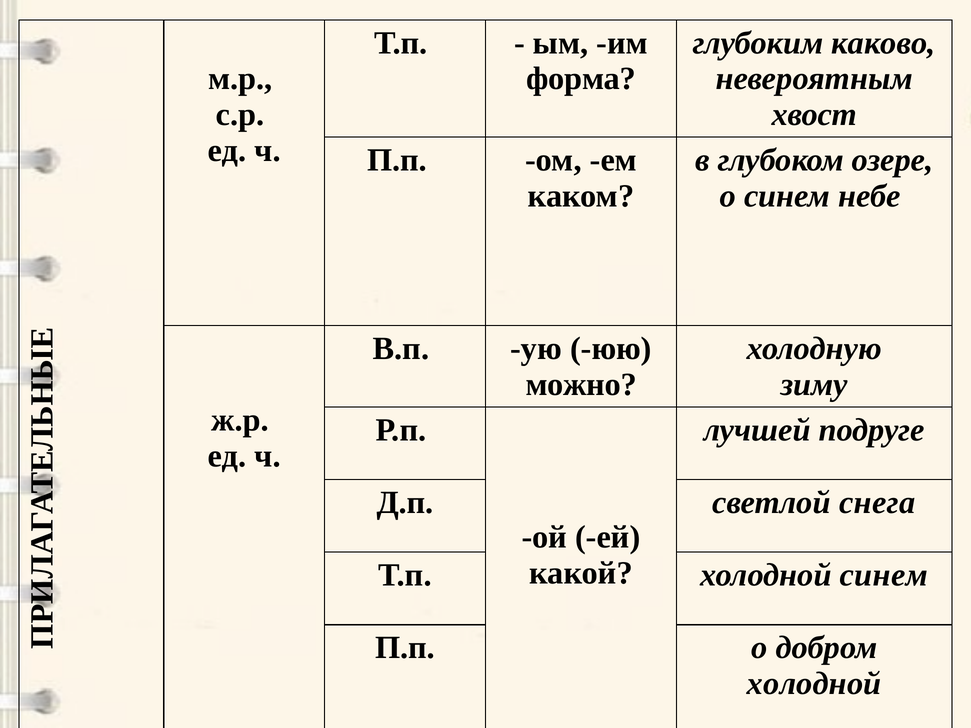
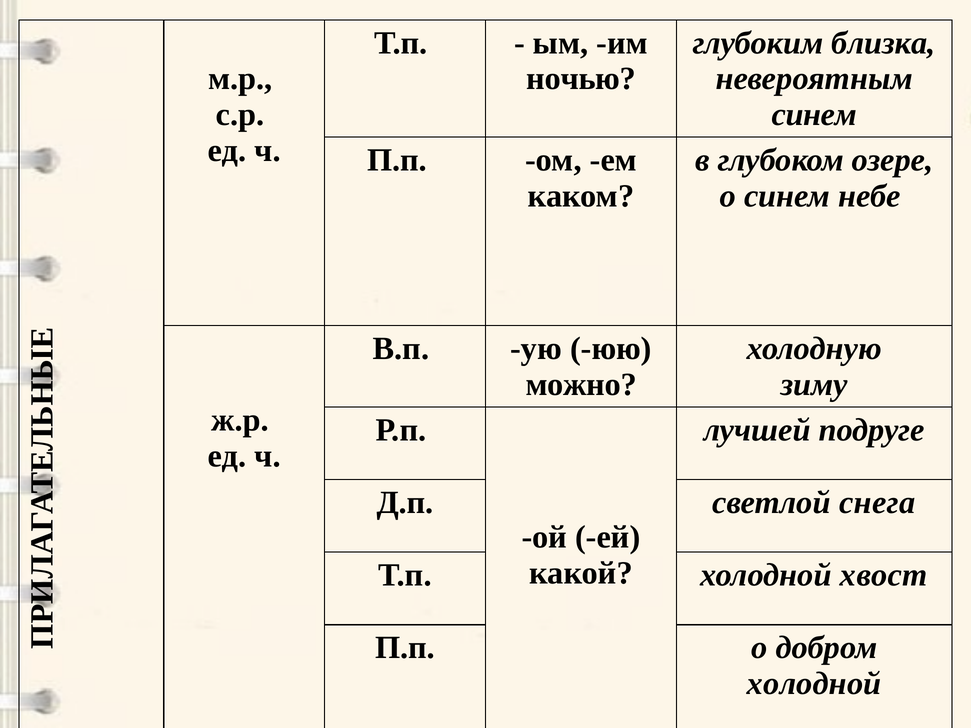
каково: каково -> близка
форма: форма -> ночью
хвост at (814, 115): хвост -> синем
холодной синем: синем -> хвост
